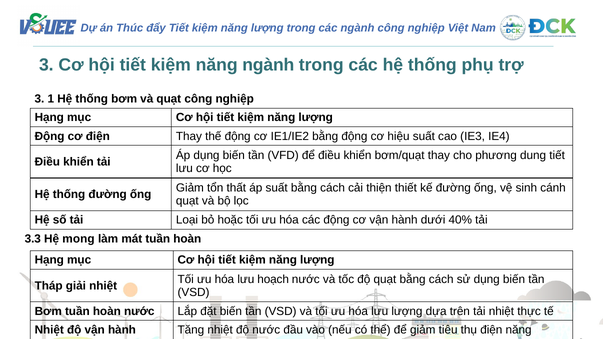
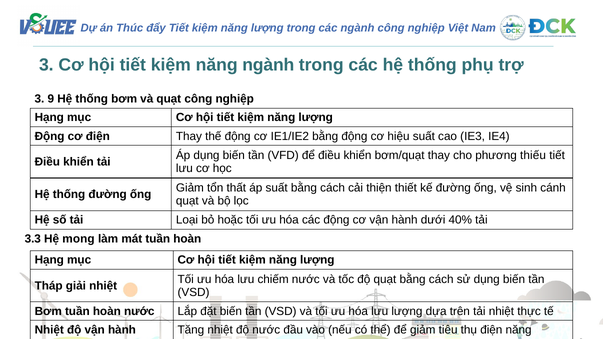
1: 1 -> 9
dung: dung -> thiếu
hoạch: hoạch -> chiếm
